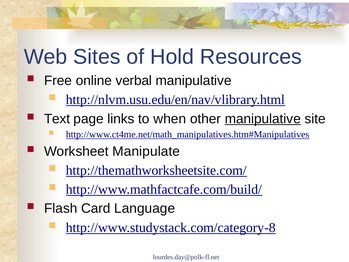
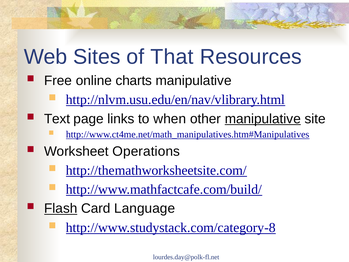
Hold: Hold -> That
verbal: verbal -> charts
Manipulate: Manipulate -> Operations
Flash underline: none -> present
